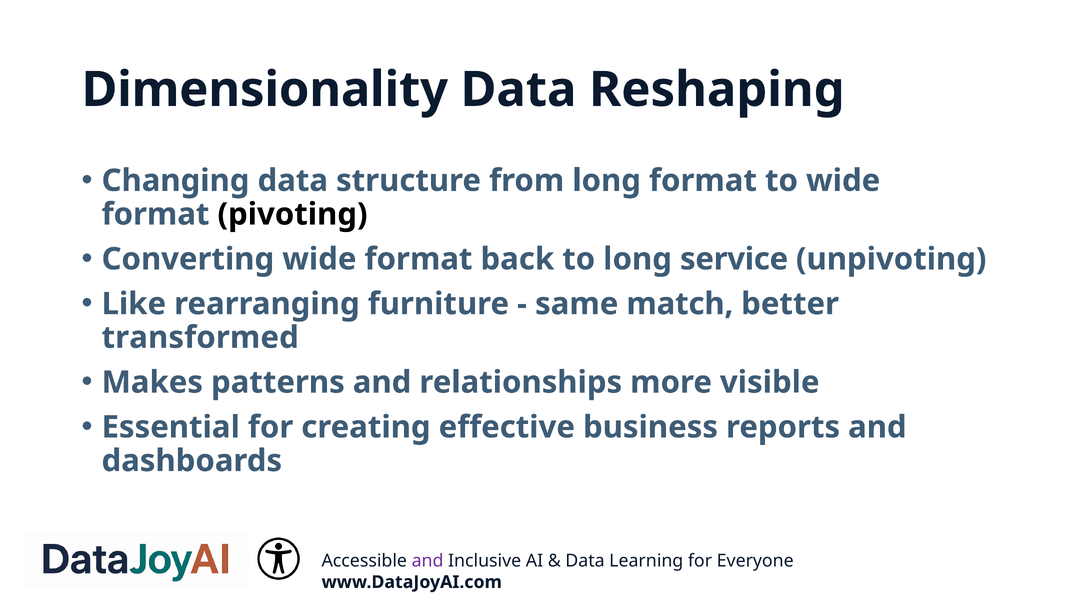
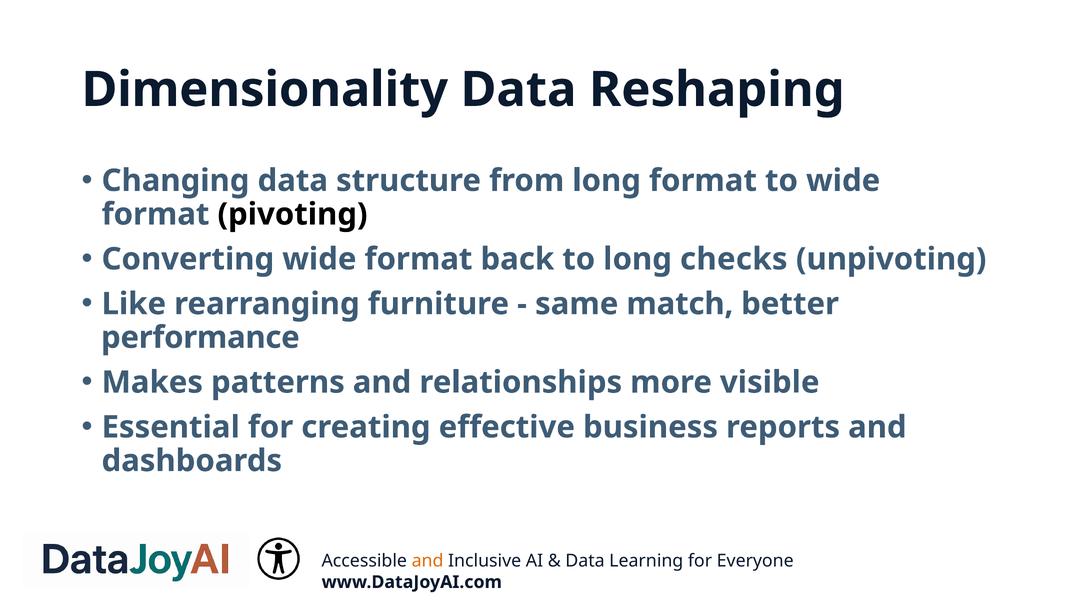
service: service -> checks
transformed: transformed -> performance
and at (428, 561) colour: purple -> orange
